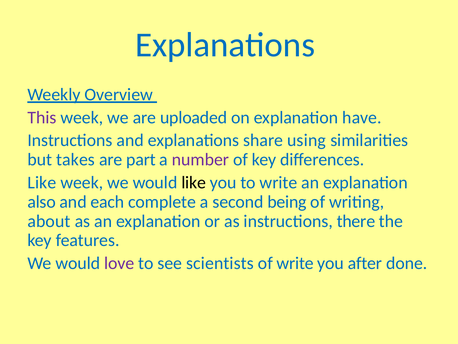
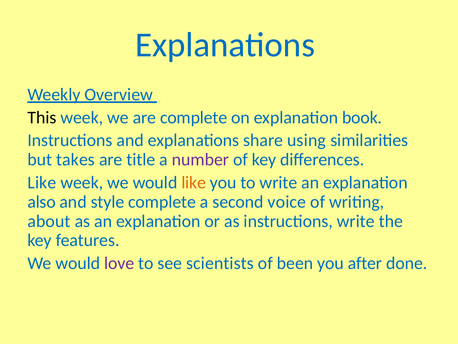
This colour: purple -> black
are uploaded: uploaded -> complete
have: have -> book
part: part -> title
like at (194, 182) colour: black -> orange
each: each -> style
being: being -> voice
instructions there: there -> write
of write: write -> been
